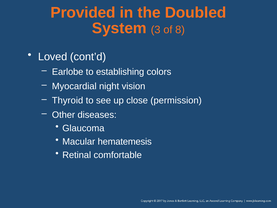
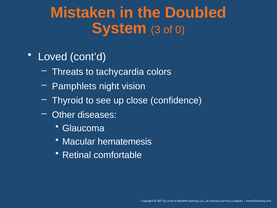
Provided: Provided -> Mistaken
8: 8 -> 0
Earlobe: Earlobe -> Threats
establishing: establishing -> tachycardia
Myocardial: Myocardial -> Pamphlets
permission: permission -> confidence
